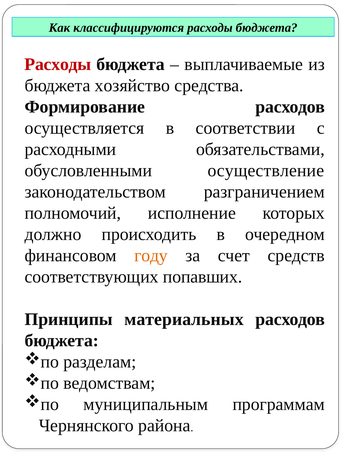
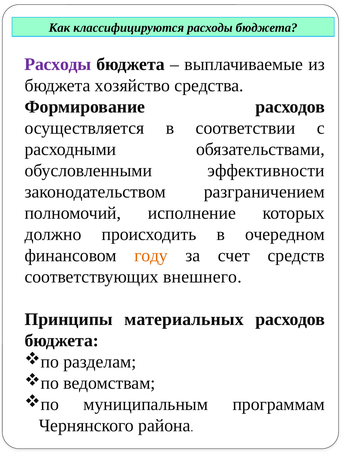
Расходы at (58, 64) colour: red -> purple
осуществление: осуществление -> эффективности
попавших: попавших -> внешнего
